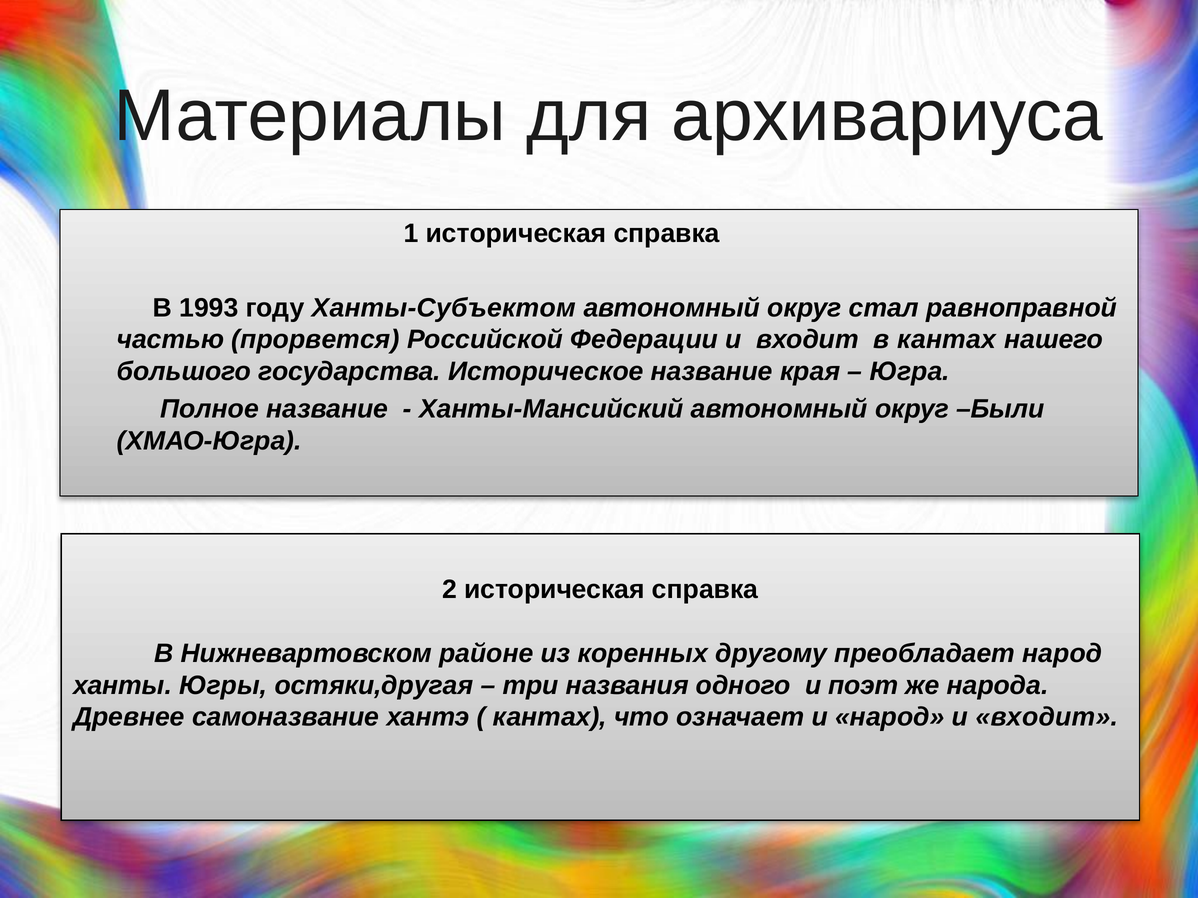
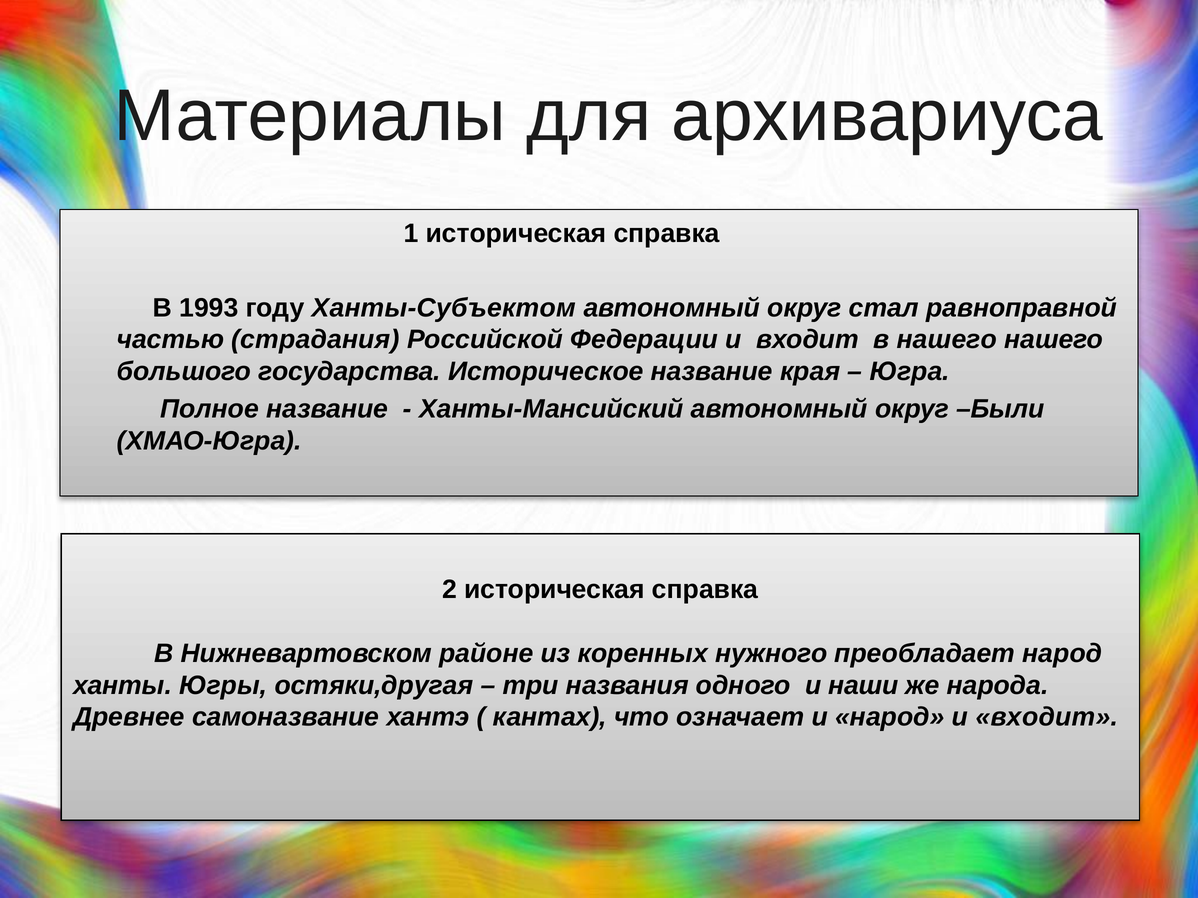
прорвется: прорвется -> страдания
в кантах: кантах -> нашего
другому: другому -> нужного
поэт: поэт -> наши
